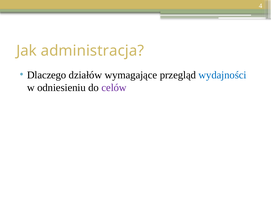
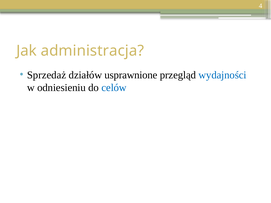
Dlaczego: Dlaczego -> Sprzedaż
wymagające: wymagające -> usprawnione
celów colour: purple -> blue
